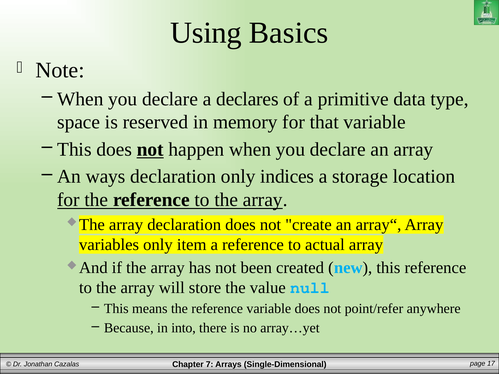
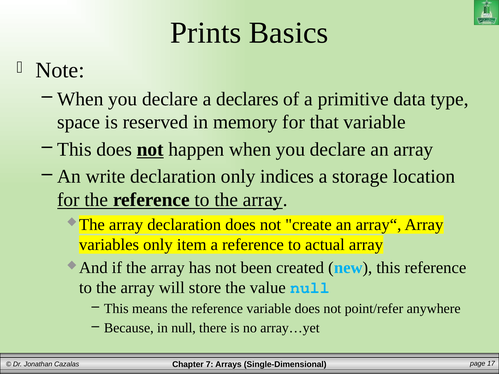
Using: Using -> Prints
ways: ways -> write
in into: into -> null
